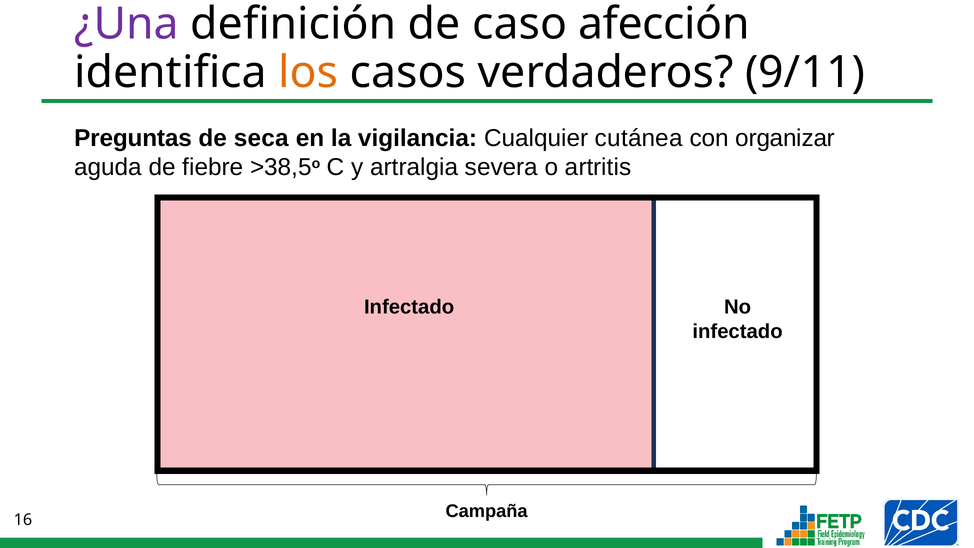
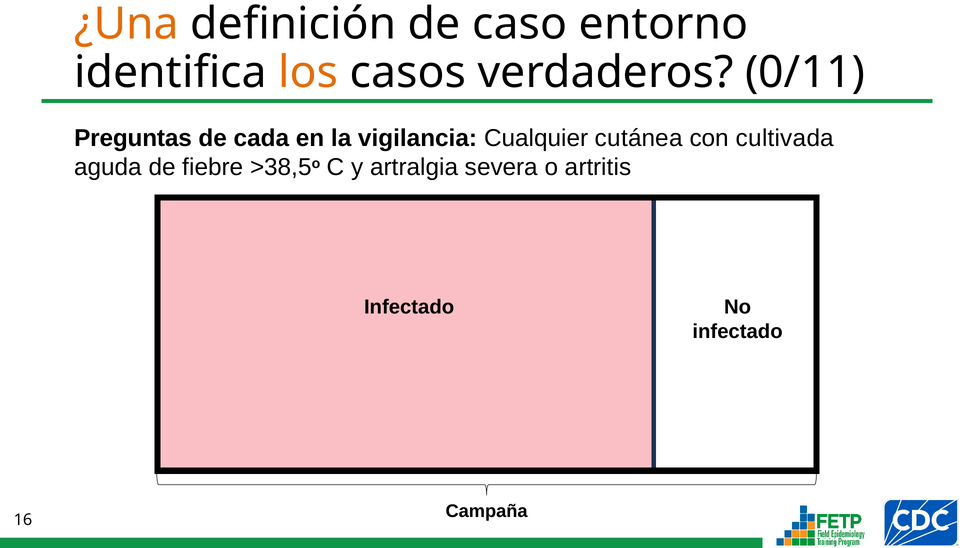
¿Una colour: purple -> orange
afección: afección -> entorno
9/11: 9/11 -> 0/11
seca: seca -> cada
organizar: organizar -> cultivada
